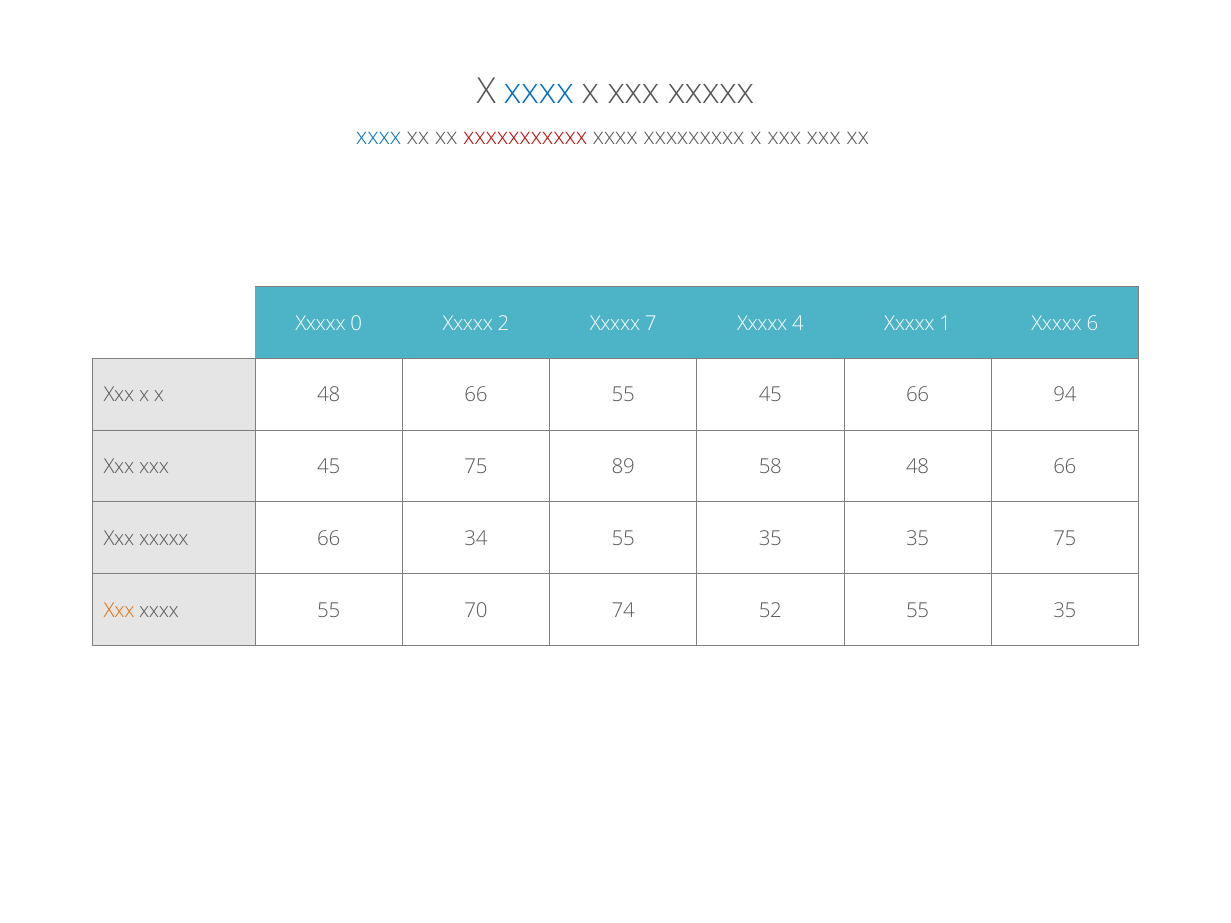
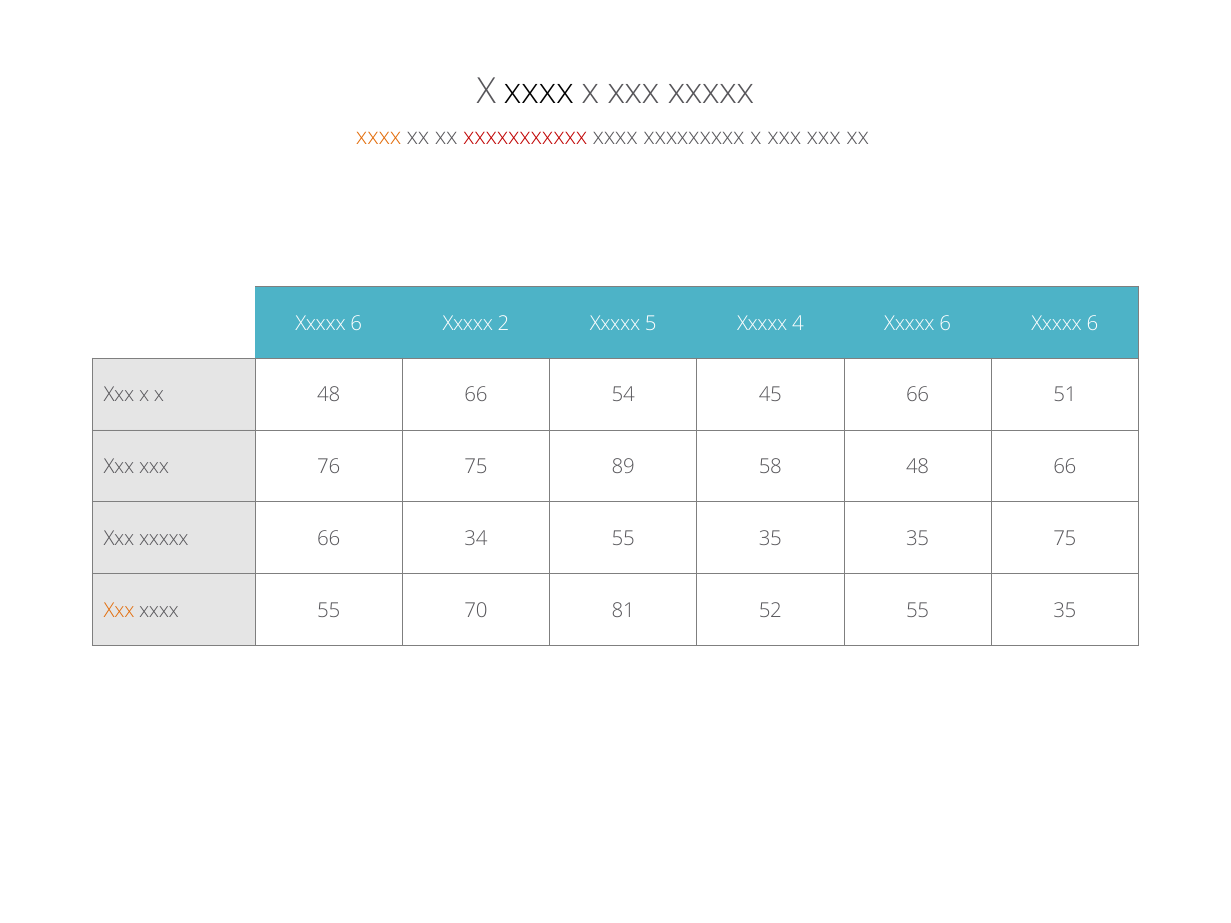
xxxx at (539, 92) colour: blue -> black
xxxx at (379, 137) colour: blue -> orange
0 at (356, 323): 0 -> 6
7: 7 -> 5
4 Xxxxx 1: 1 -> 6
66 55: 55 -> 54
94: 94 -> 51
xxx 45: 45 -> 76
74: 74 -> 81
